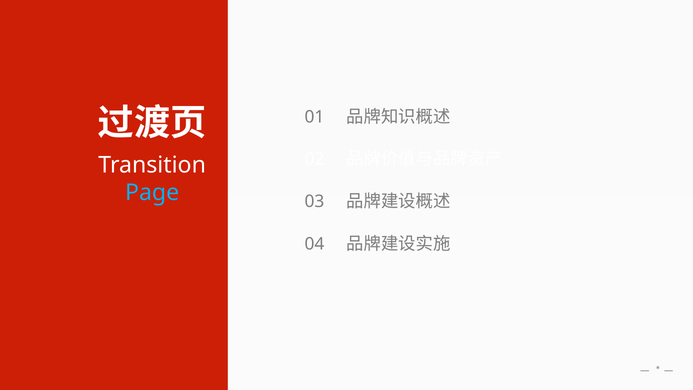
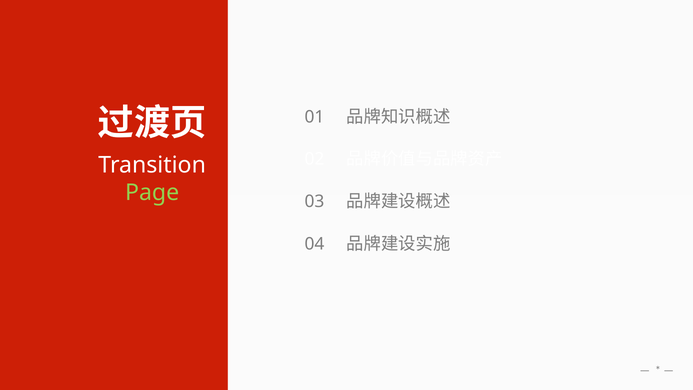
Page colour: light blue -> light green
